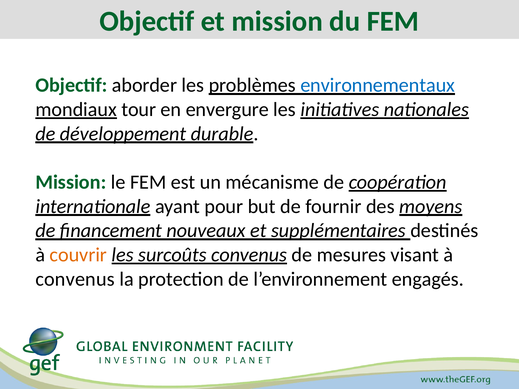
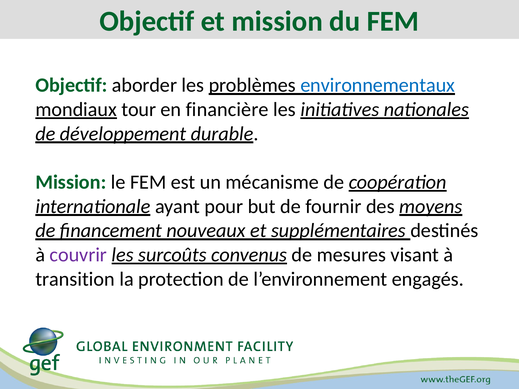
envergure: envergure -> financière
couvrir colour: orange -> purple
convenus at (75, 279): convenus -> transition
